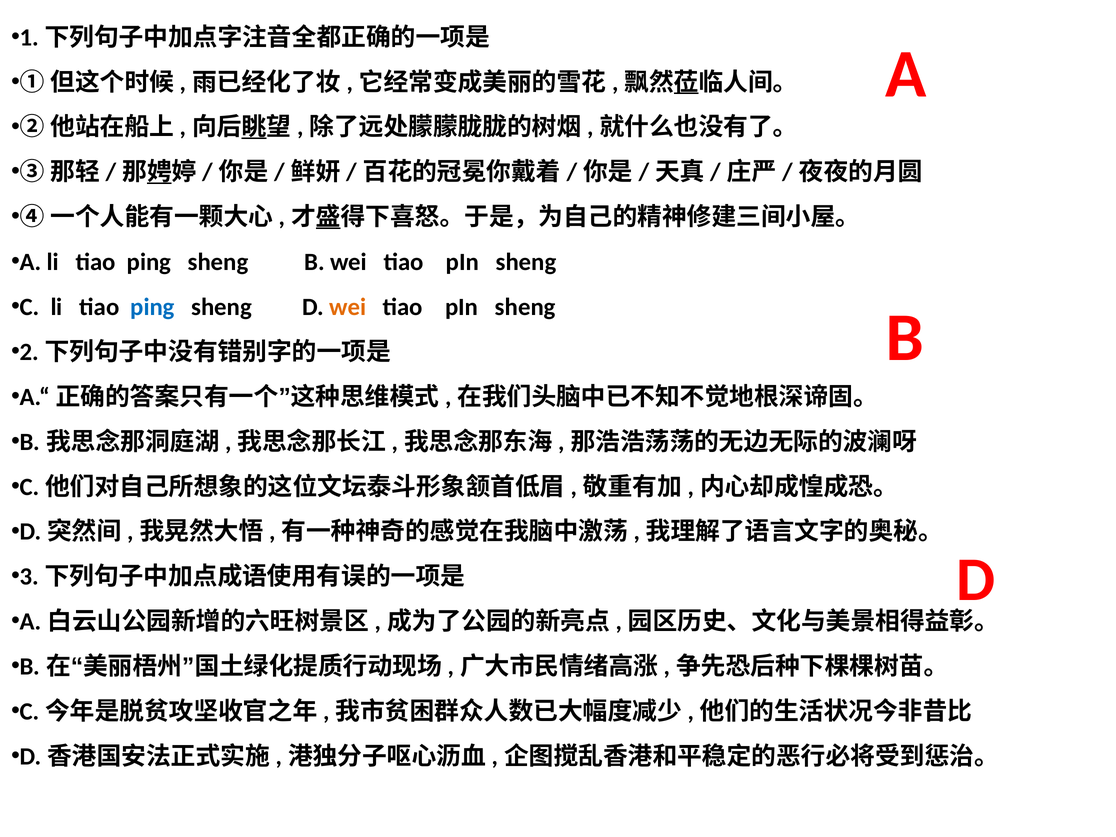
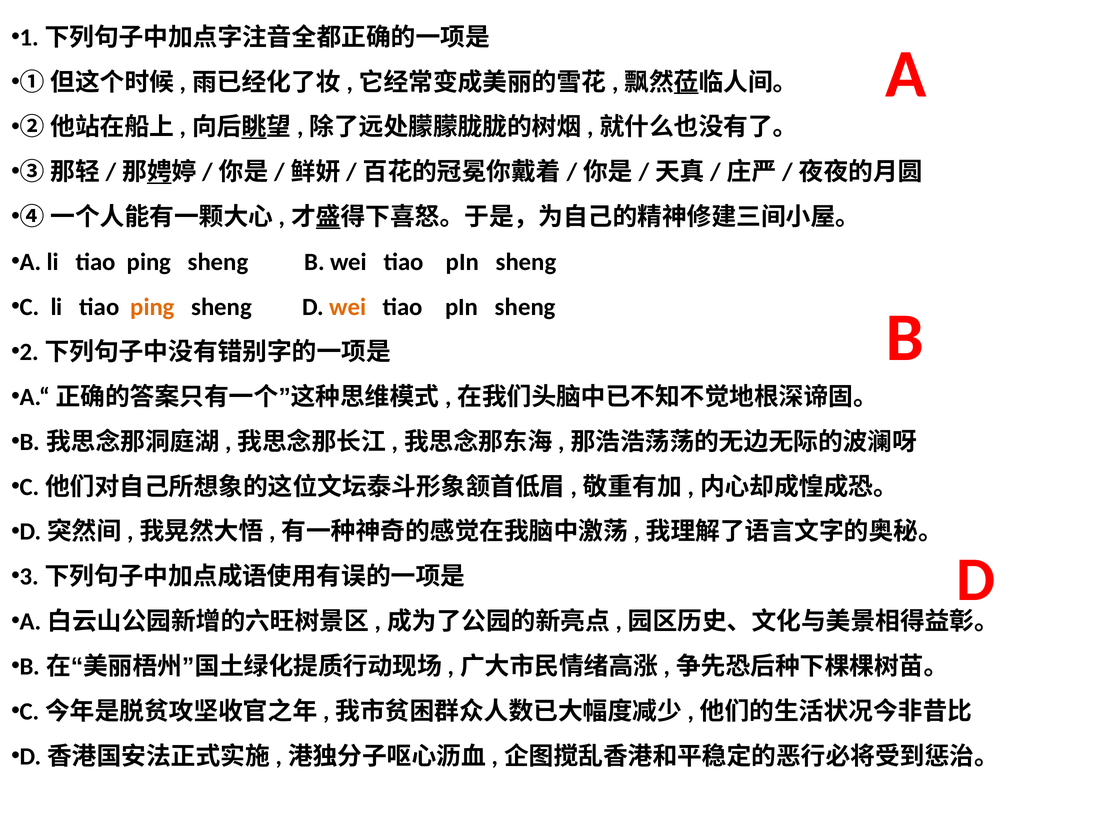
ping at (153, 307) colour: blue -> orange
